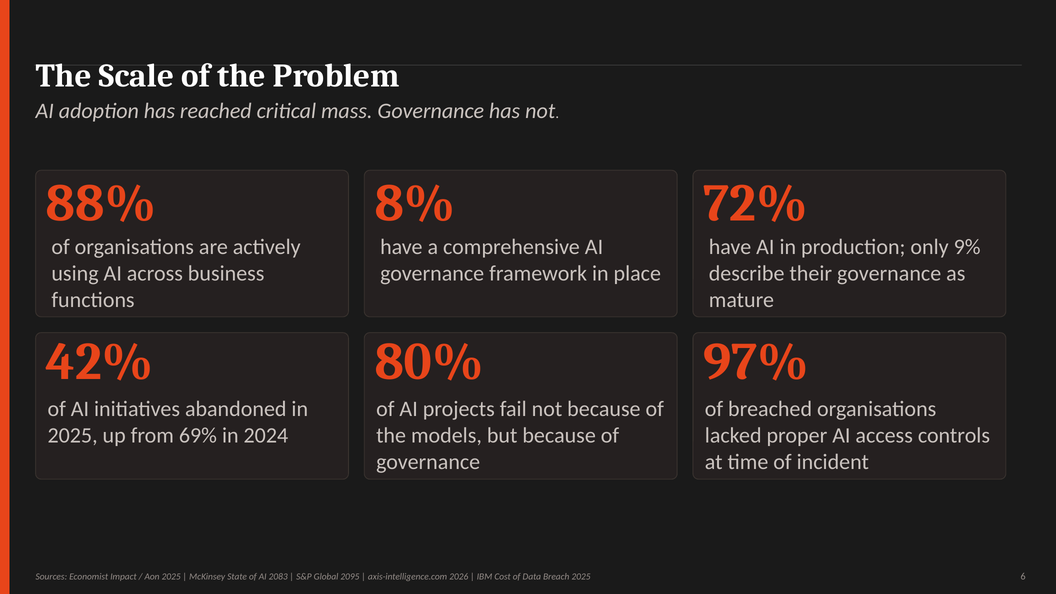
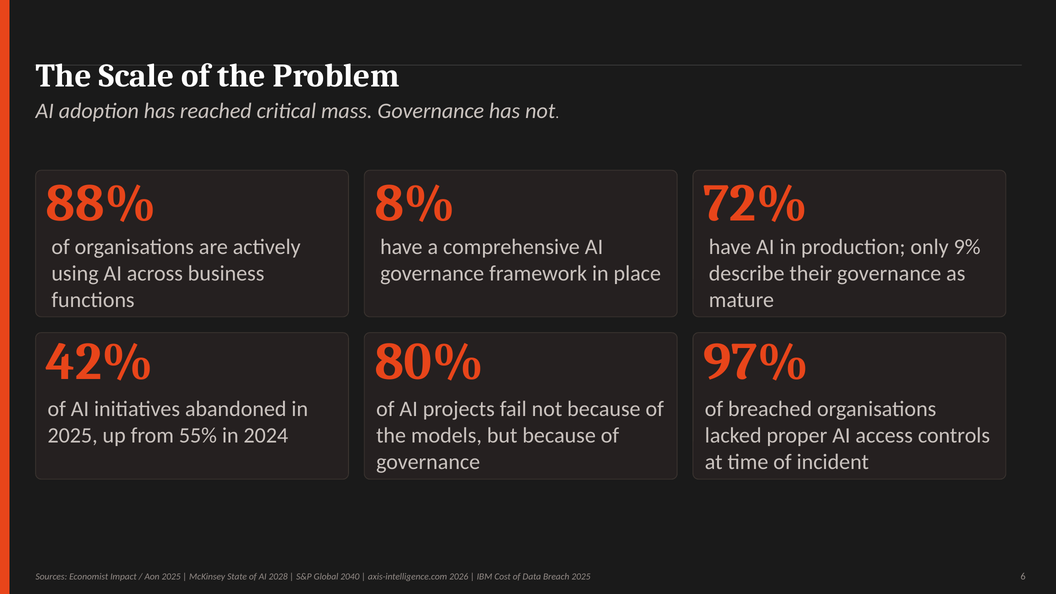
69%: 69% -> 55%
2083: 2083 -> 2028
2095: 2095 -> 2040
